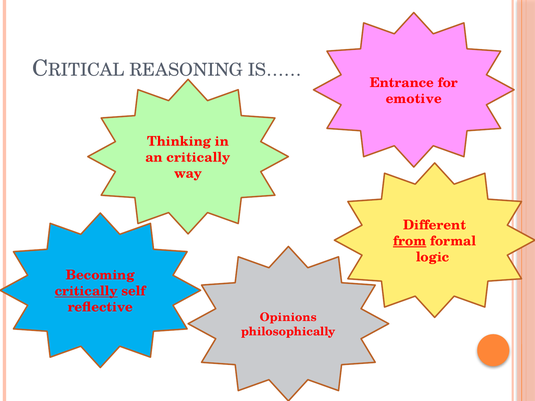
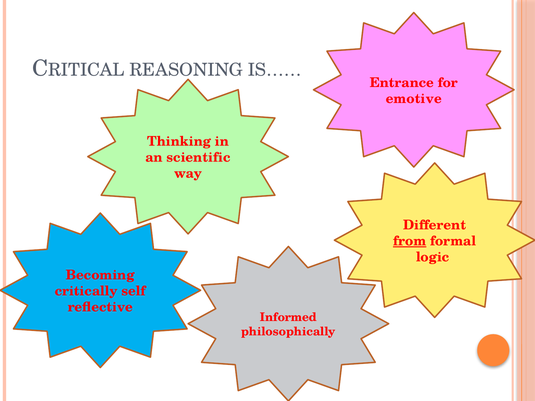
an critically: critically -> scientific
critically at (86, 291) underline: present -> none
Opinions: Opinions -> Informed
